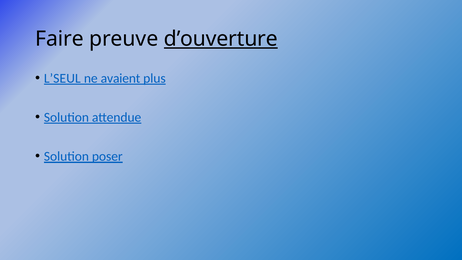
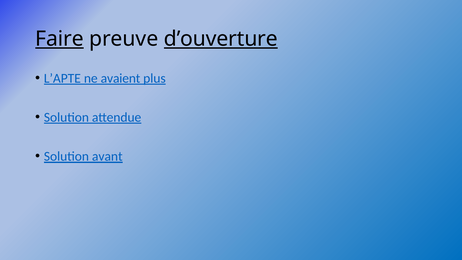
Faire underline: none -> present
L’SEUL: L’SEUL -> L’APTE
poser: poser -> avant
